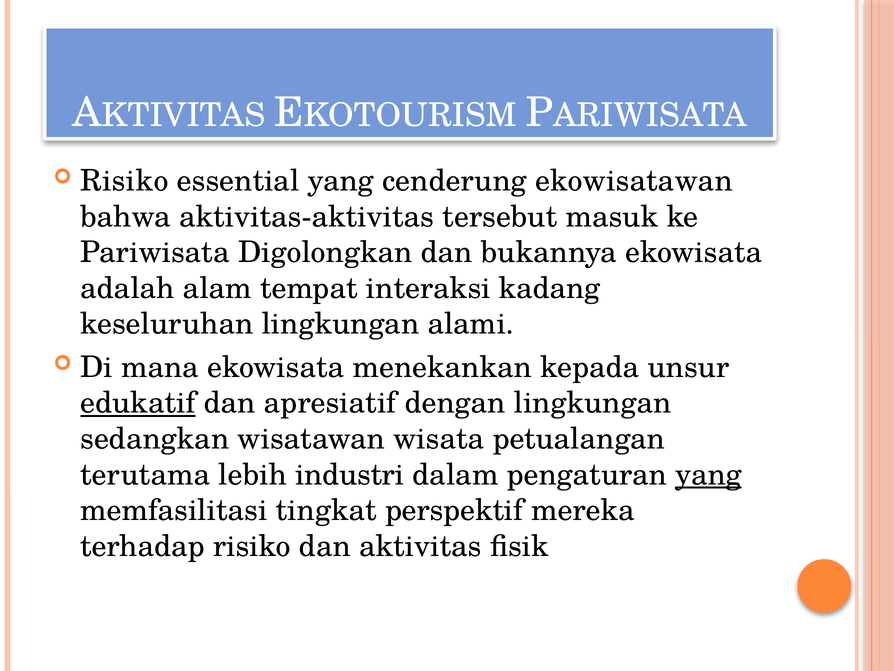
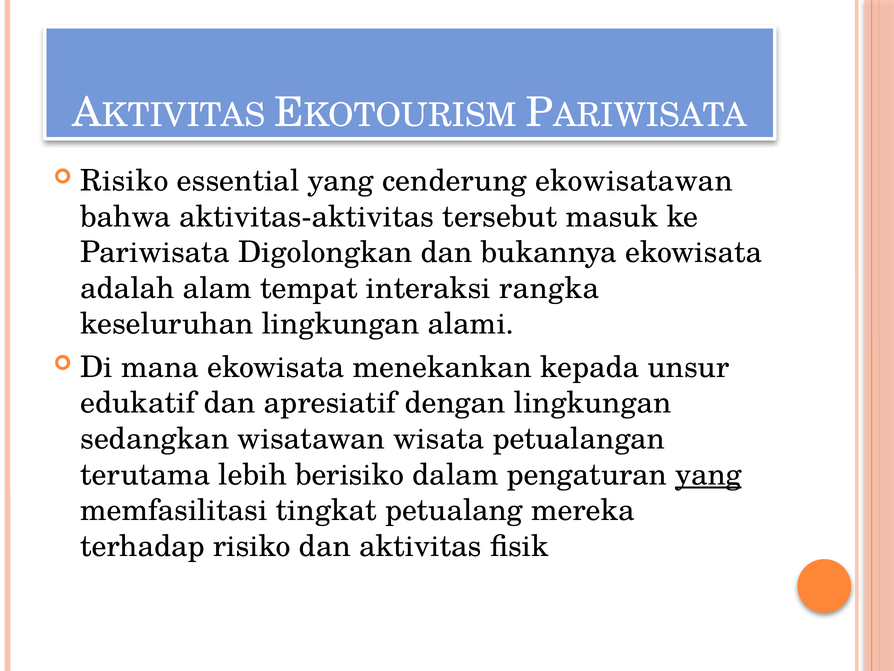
kadang: kadang -> rangka
edukatif underline: present -> none
industri: industri -> berisiko
perspektif: perspektif -> petualang
